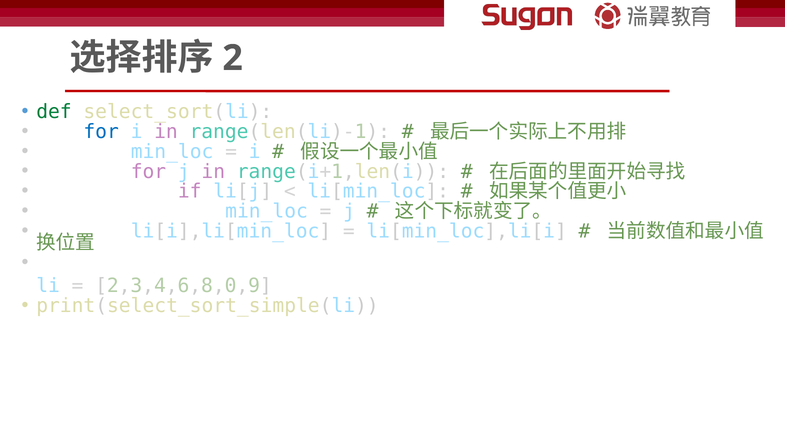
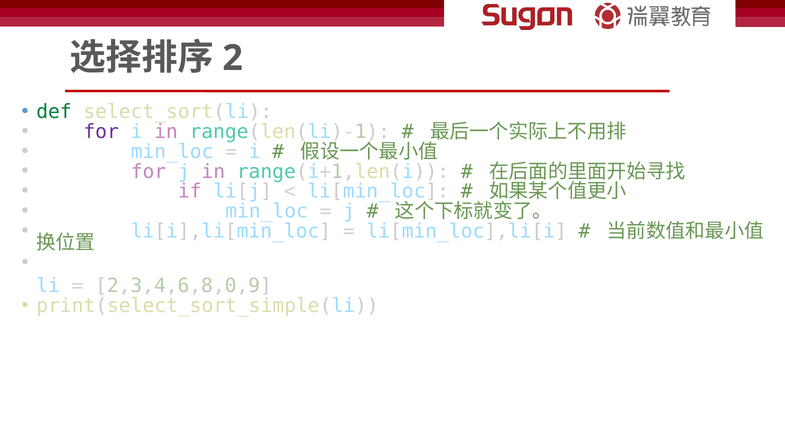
for at (101, 132) colour: blue -> purple
